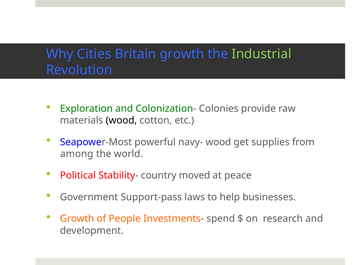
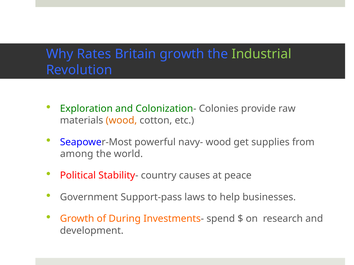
Cities: Cities -> Rates
wood at (121, 121) colour: black -> orange
moved: moved -> causes
People: People -> During
